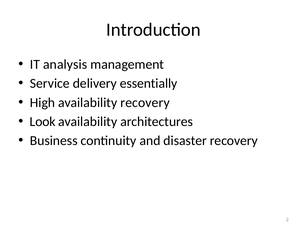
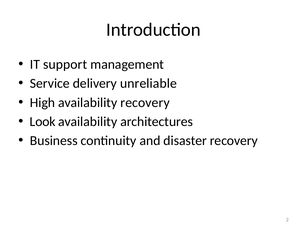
analysis: analysis -> support
essentially: essentially -> unreliable
